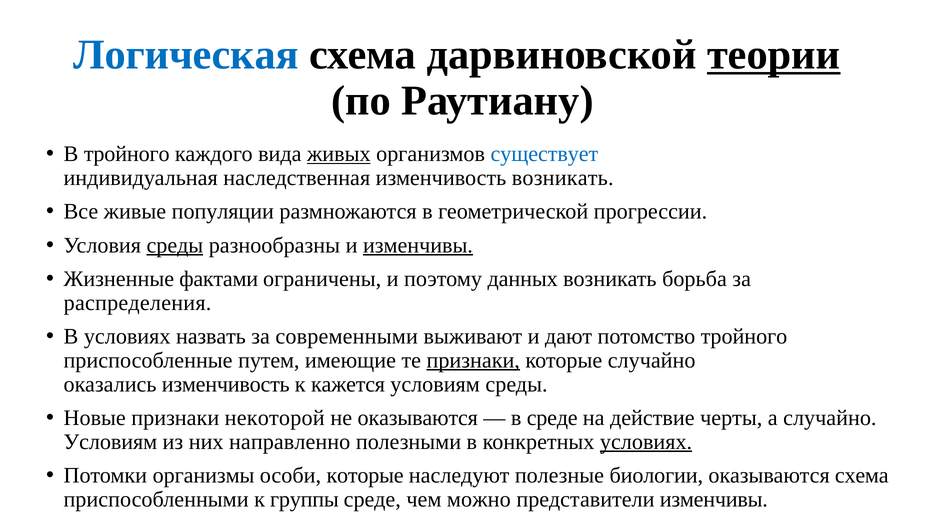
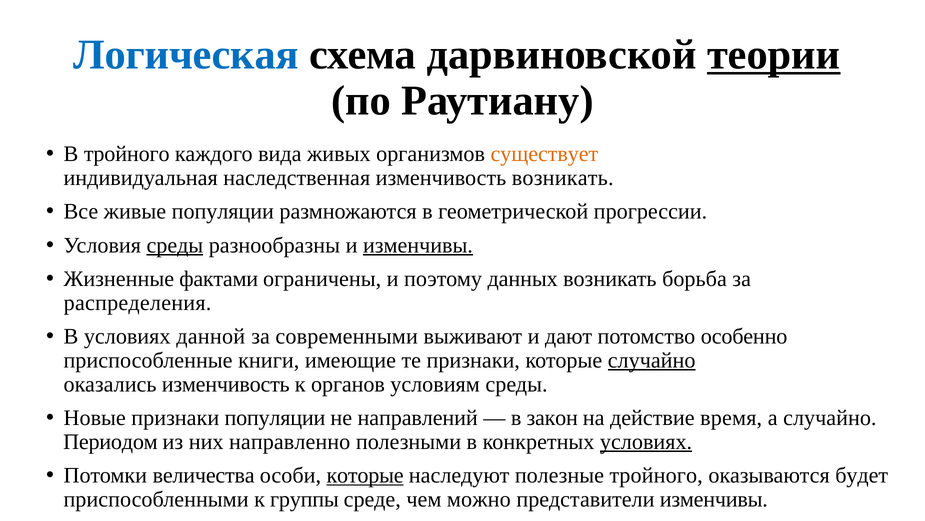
живых underline: present -> none
существует colour: blue -> orange
назвать: назвать -> данной
потомство тройного: тройного -> особенно
путем: путем -> книги
признаки at (473, 360) underline: present -> none
случайно at (652, 360) underline: none -> present
кажется: кажется -> органов
признаки некоторой: некоторой -> популяции
не оказываются: оказываются -> направлений
в среде: среде -> закон
черты: черты -> время
Условиям at (110, 441): Условиям -> Периодом
организмы: организмы -> величества
которые at (365, 475) underline: none -> present
полезные биологии: биологии -> тройного
оказываются схема: схема -> будет
